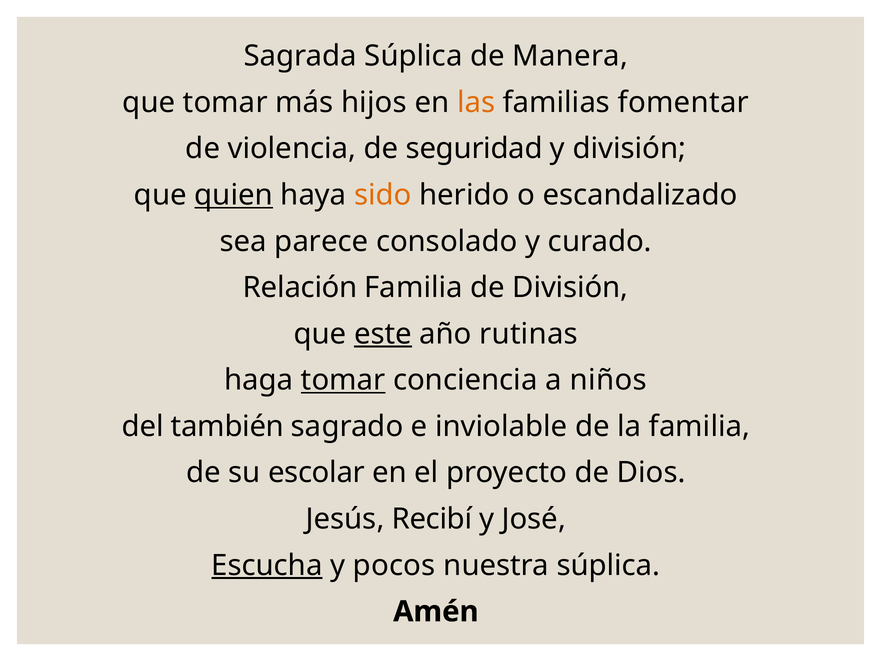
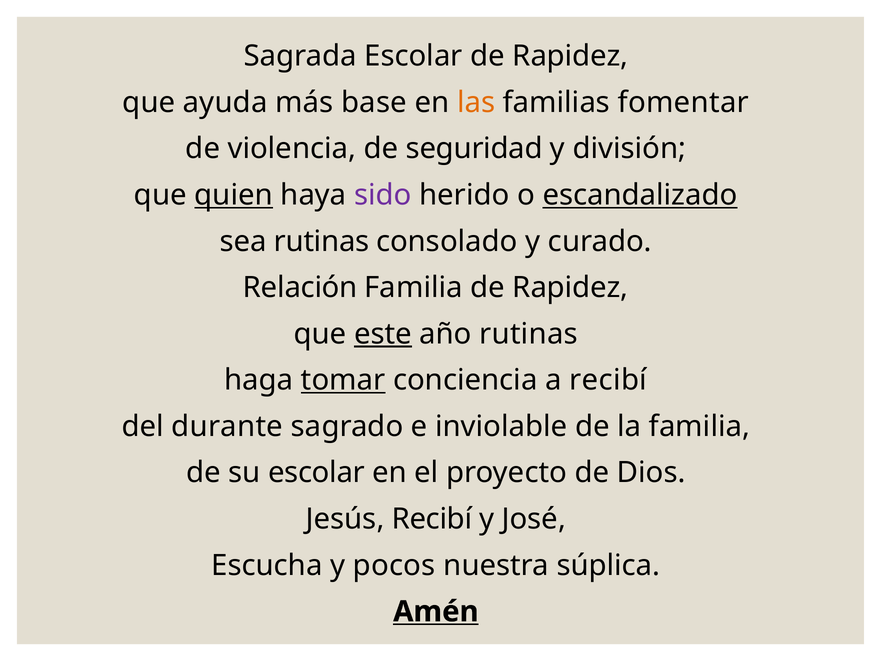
Sagrada Súplica: Súplica -> Escolar
Manera at (570, 56): Manera -> Rapidez
que tomar: tomar -> ayuda
hijos: hijos -> base
sido colour: orange -> purple
escandalizado underline: none -> present
sea parece: parece -> rutinas
Familia de División: División -> Rapidez
a niños: niños -> recibí
también: también -> durante
Escucha underline: present -> none
Amén underline: none -> present
